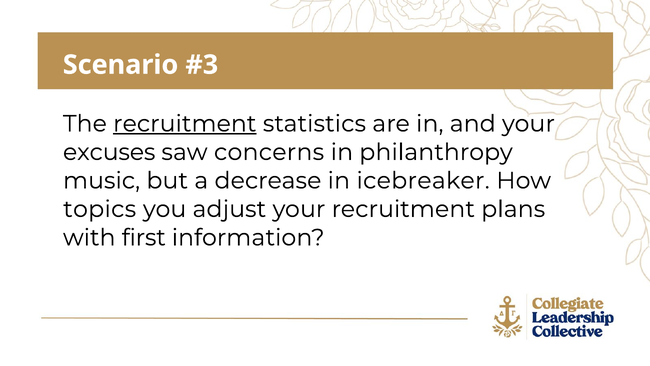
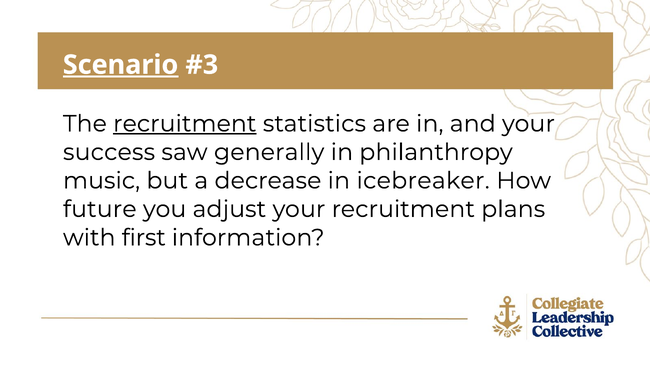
Scenario underline: none -> present
excuses: excuses -> success
concerns: concerns -> generally
topics: topics -> future
